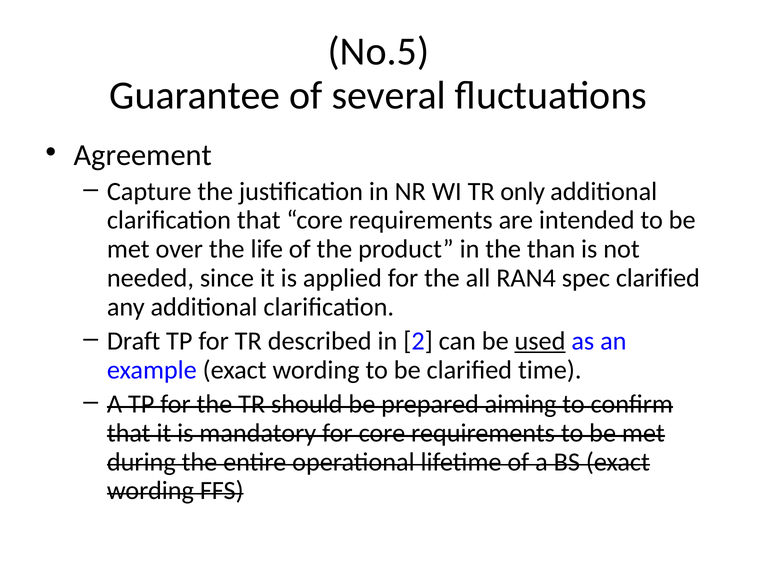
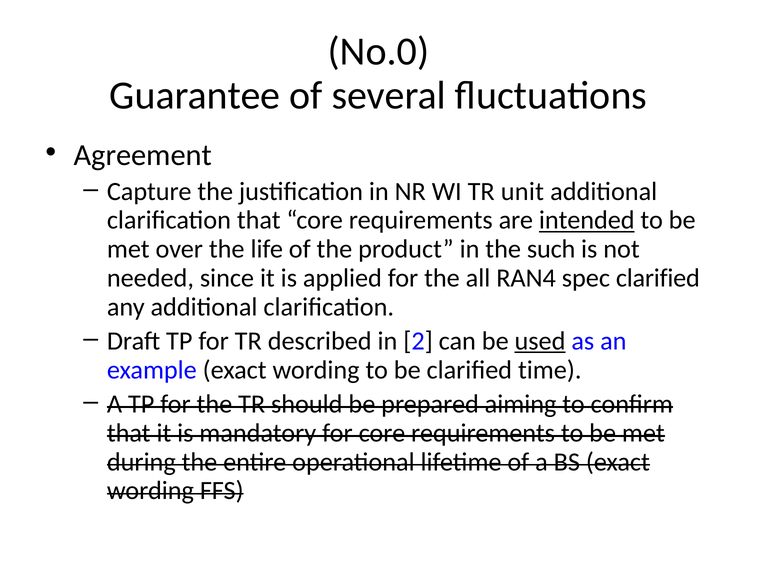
No.5: No.5 -> No.0
only: only -> unit
intended underline: none -> present
than: than -> such
